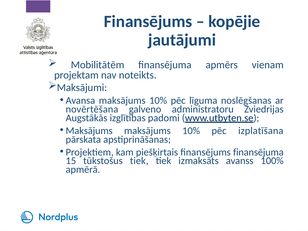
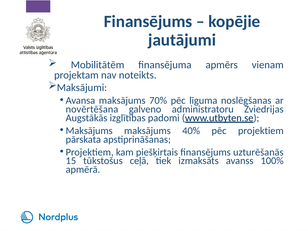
Avansa maksājums 10%: 10% -> 70%
10% at (191, 131): 10% -> 40%
pēc izplatīšana: izplatīšana -> projektiem
finansējums finansējuma: finansējuma -> uzturēšanās
tūkstošus tiek: tiek -> ceļā
